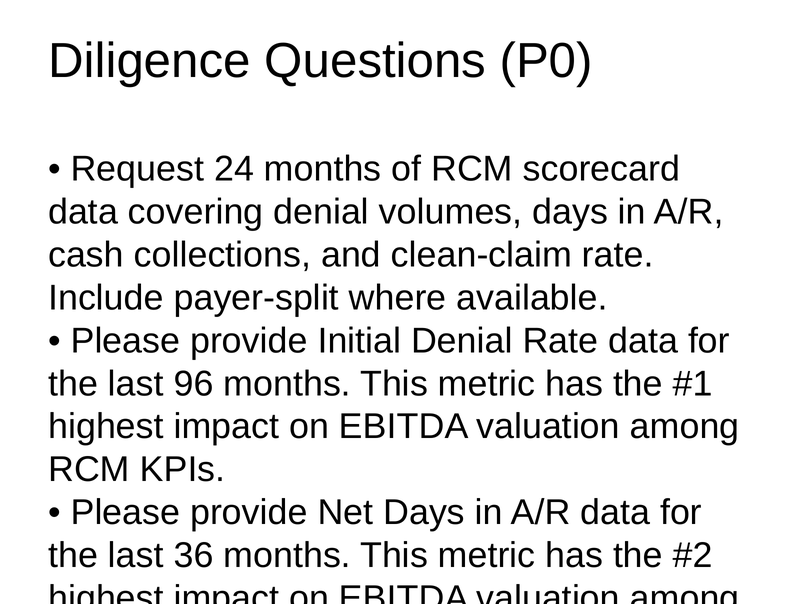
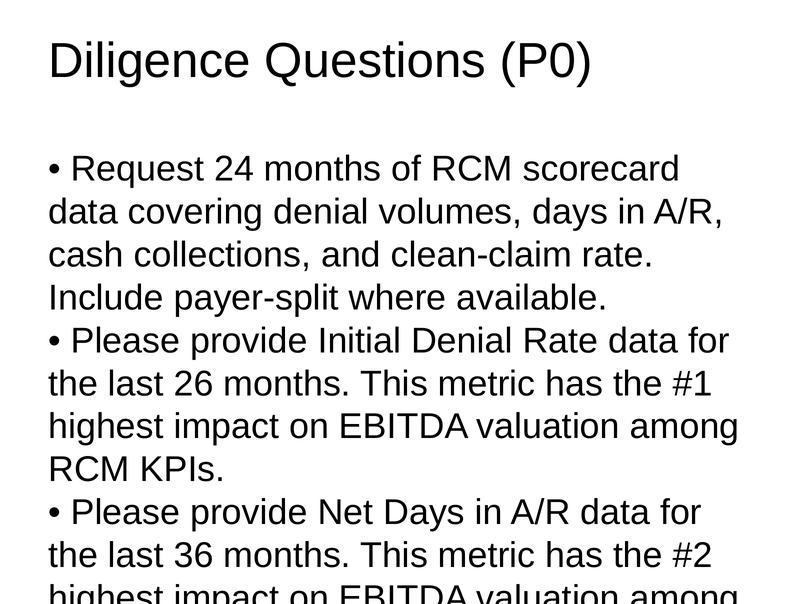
96: 96 -> 26
